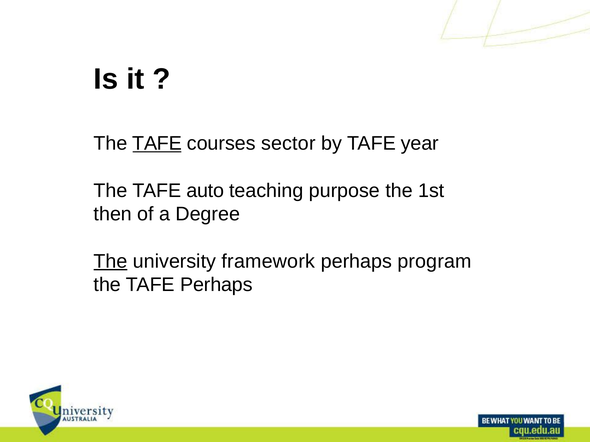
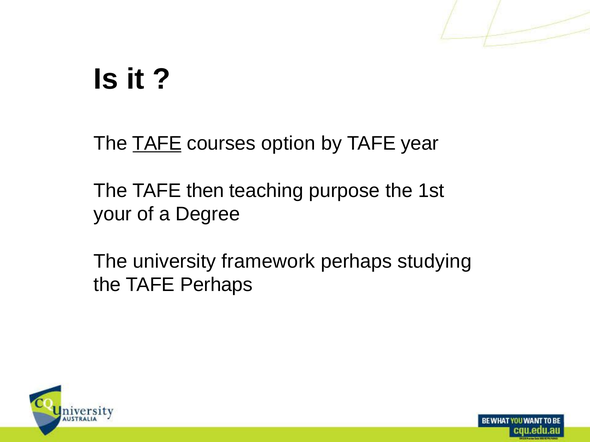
sector: sector -> option
auto: auto -> then
then: then -> your
The at (111, 262) underline: present -> none
program: program -> studying
